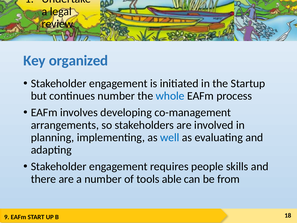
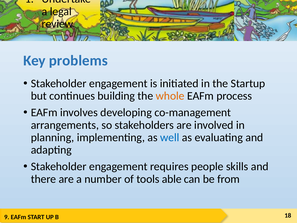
organized: organized -> problems
continues number: number -> building
whole colour: blue -> orange
